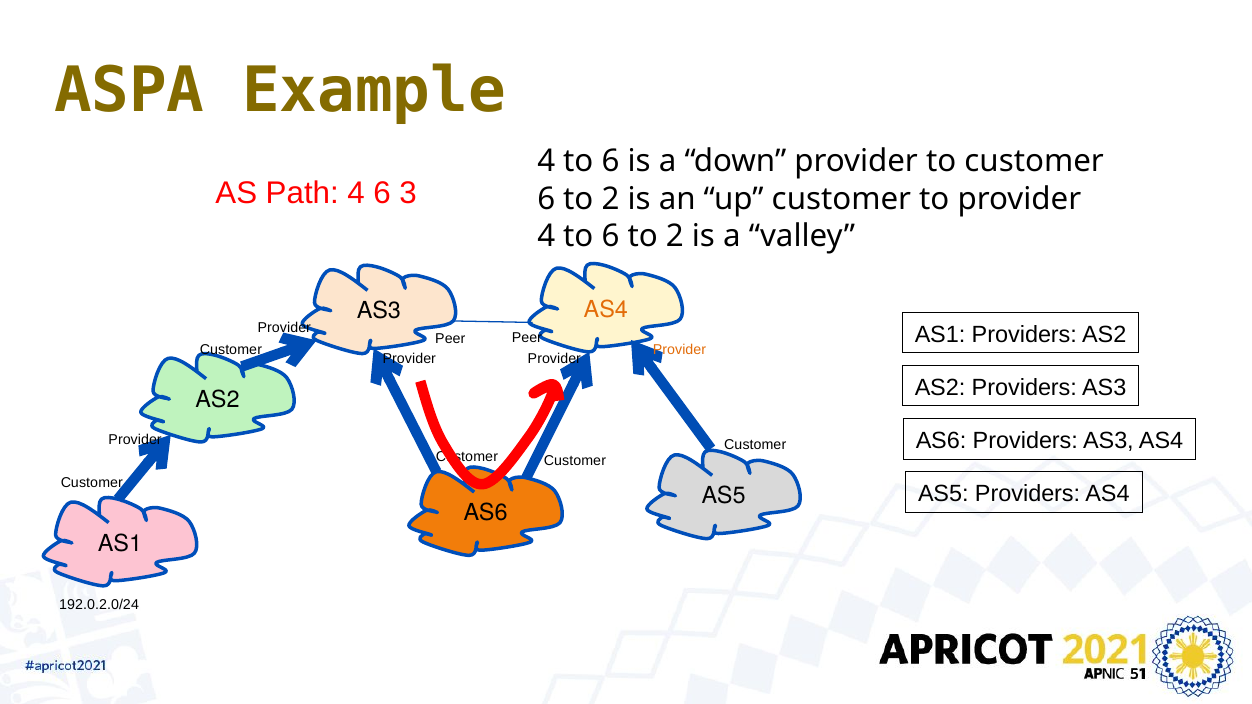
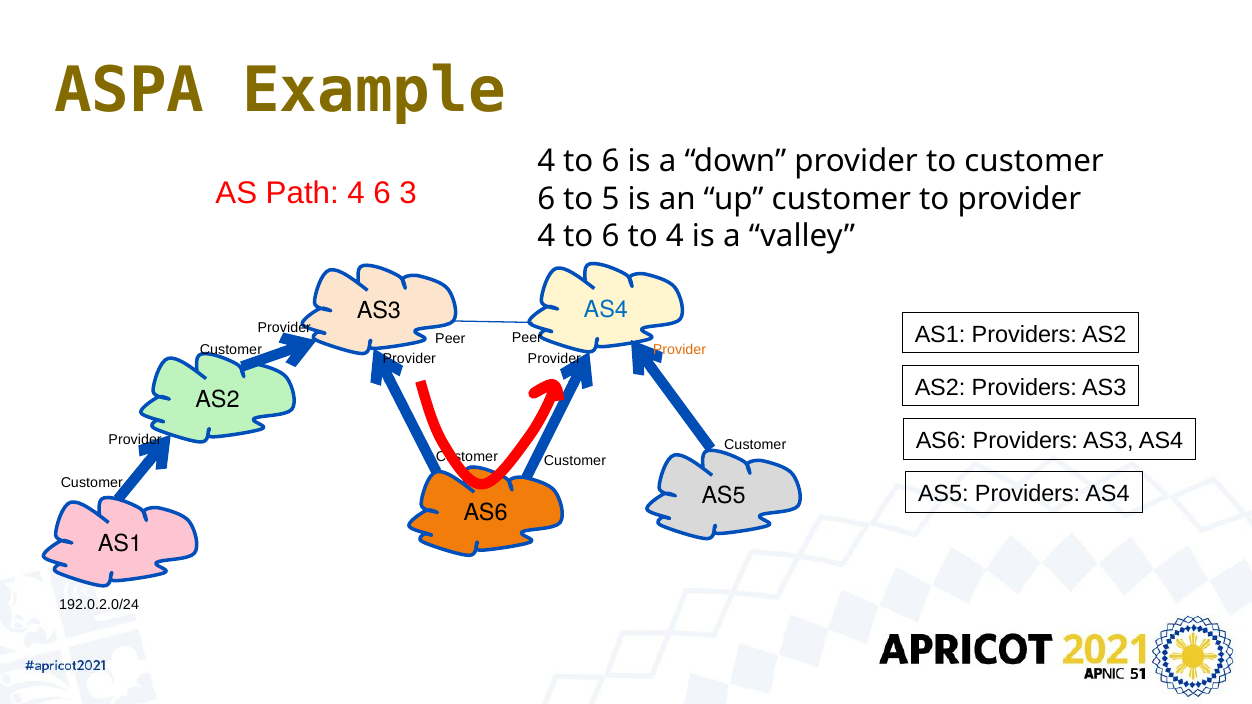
2 at (610, 199): 2 -> 5
to 6 to 2: 2 -> 4
AS4 at (606, 309) colour: orange -> blue
